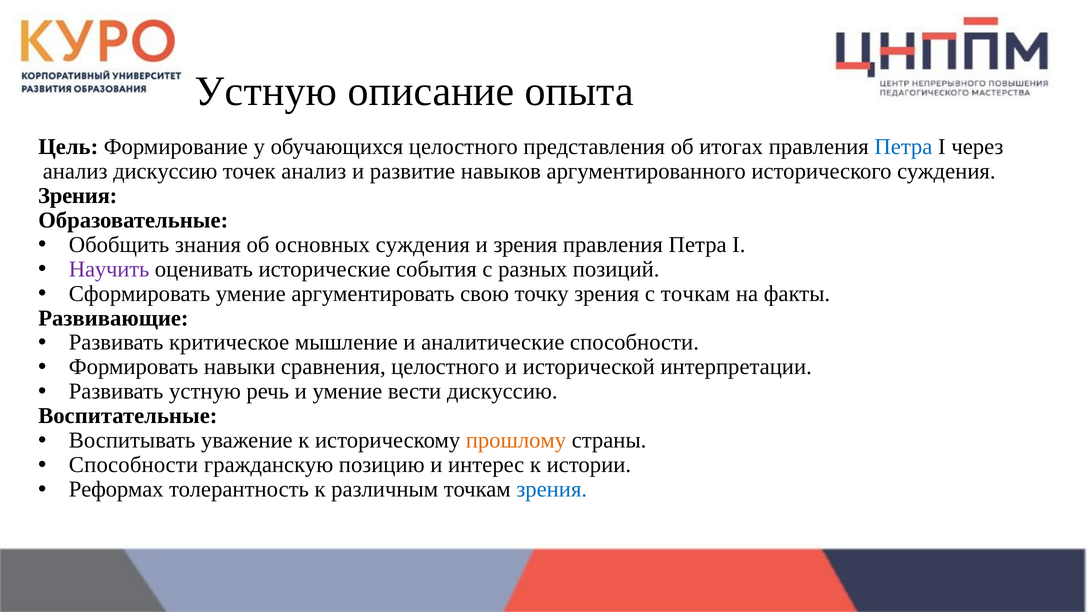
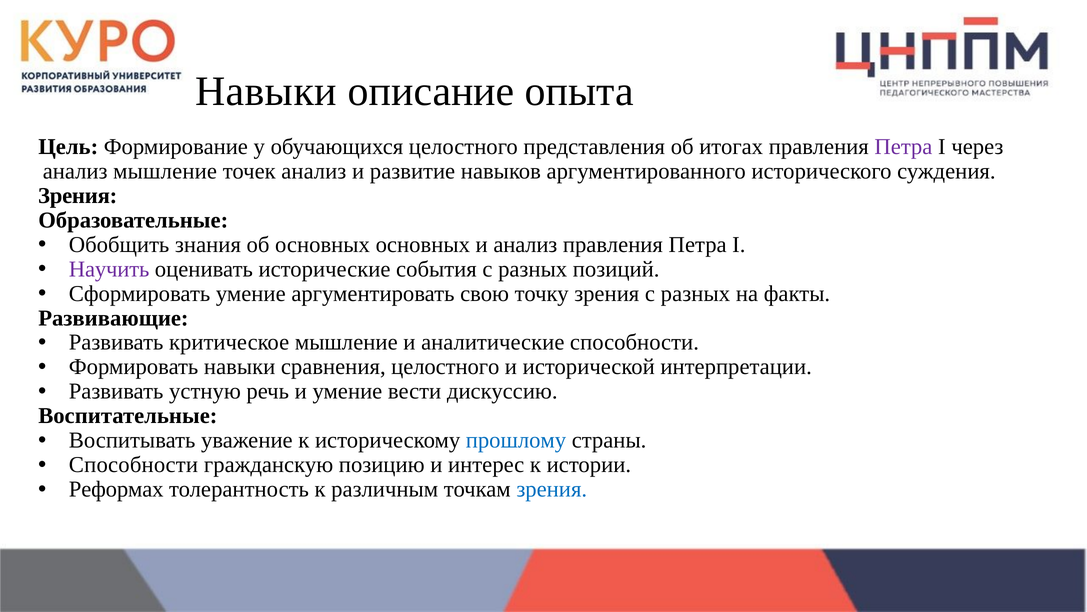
Устную at (266, 91): Устную -> Навыки
Петра at (903, 147) colour: blue -> purple
анализ дискуссию: дискуссию -> мышление
основных суждения: суждения -> основных
и зрения: зрения -> анализ
зрения с точкам: точкам -> разных
прошлому colour: orange -> blue
